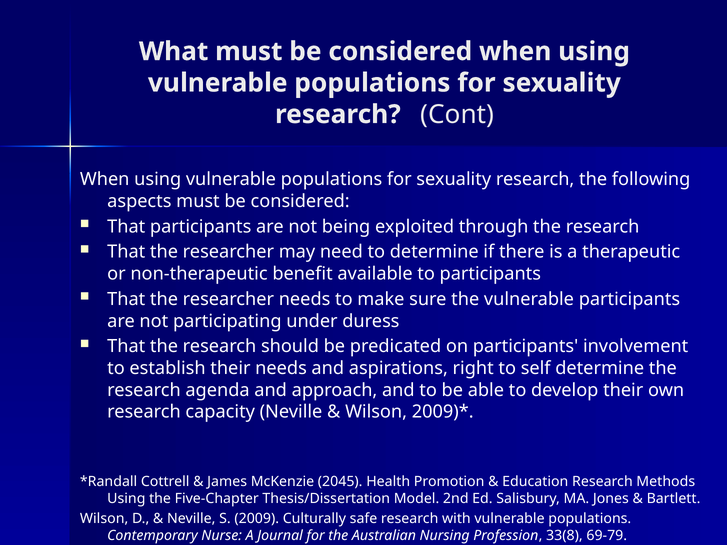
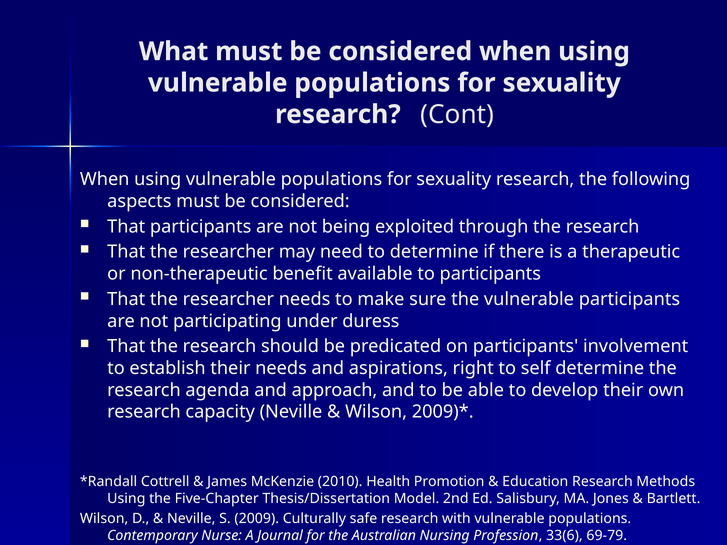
2045: 2045 -> 2010
33(8: 33(8 -> 33(6
